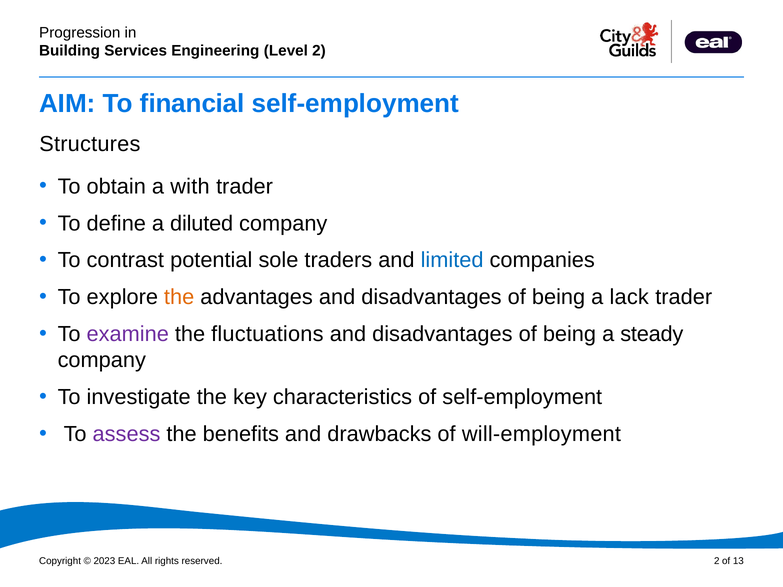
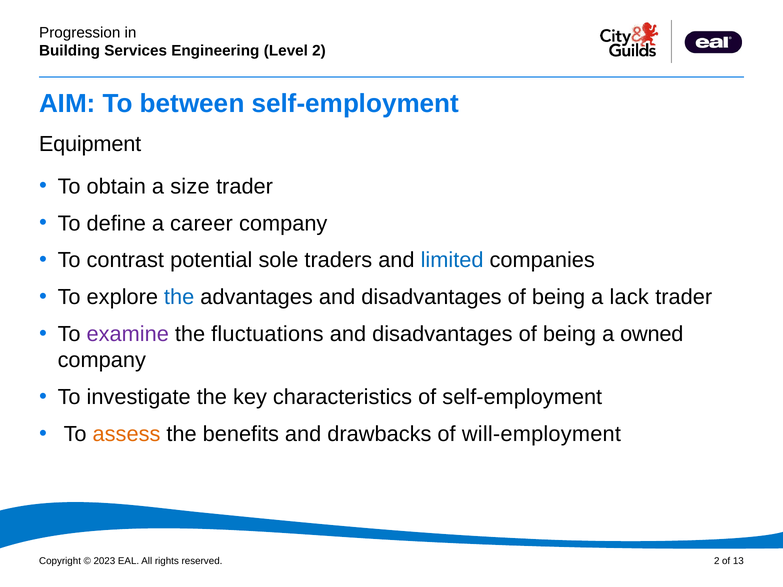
financial: financial -> between
Structures: Structures -> Equipment
with: with -> size
diluted: diluted -> career
the at (179, 297) colour: orange -> blue
steady: steady -> owned
assess colour: purple -> orange
